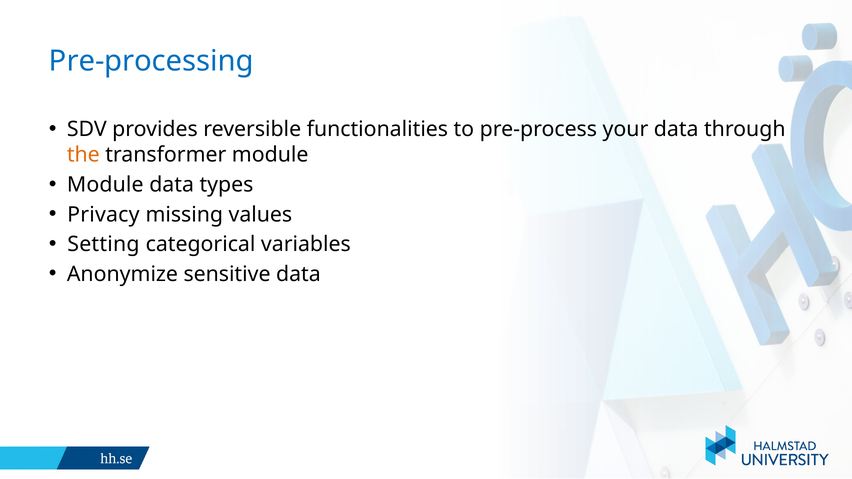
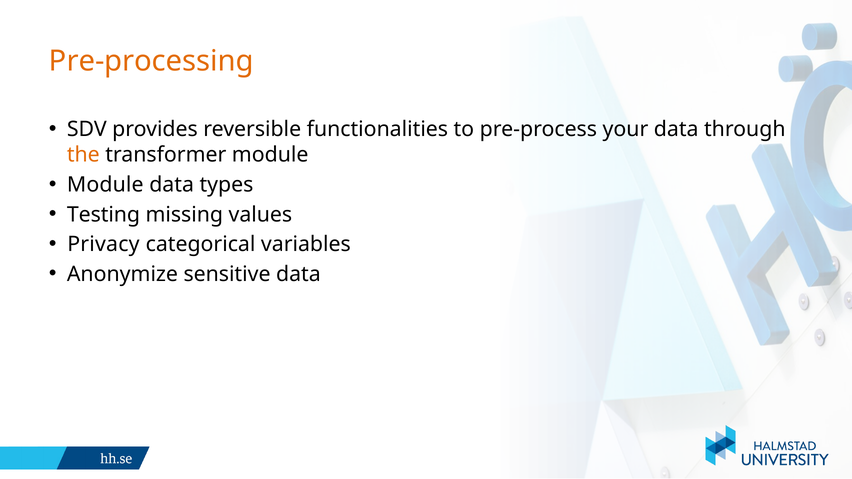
Pre-processing colour: blue -> orange
Privacy: Privacy -> Testing
Setting: Setting -> Privacy
